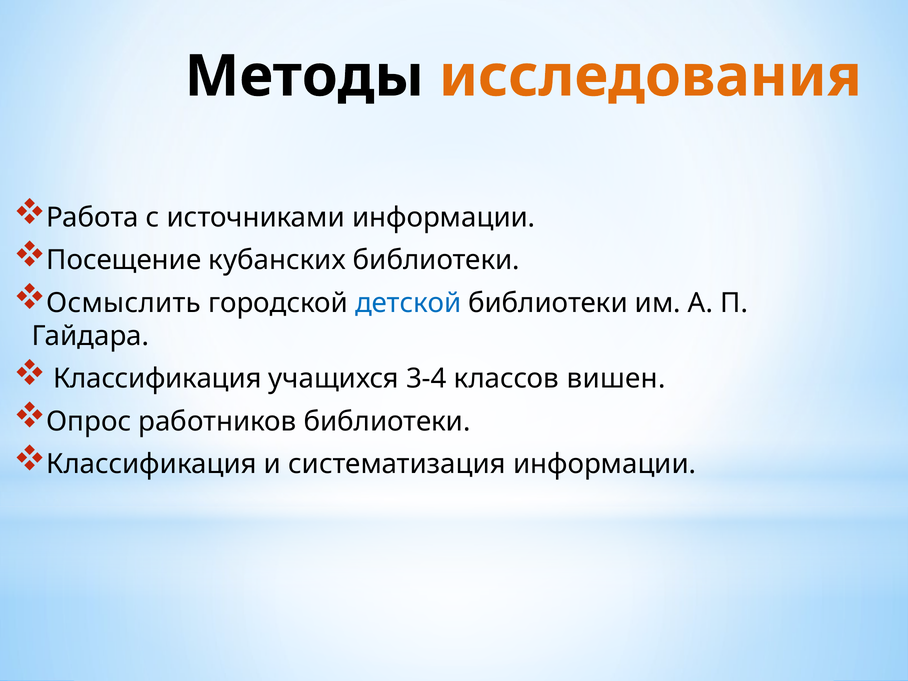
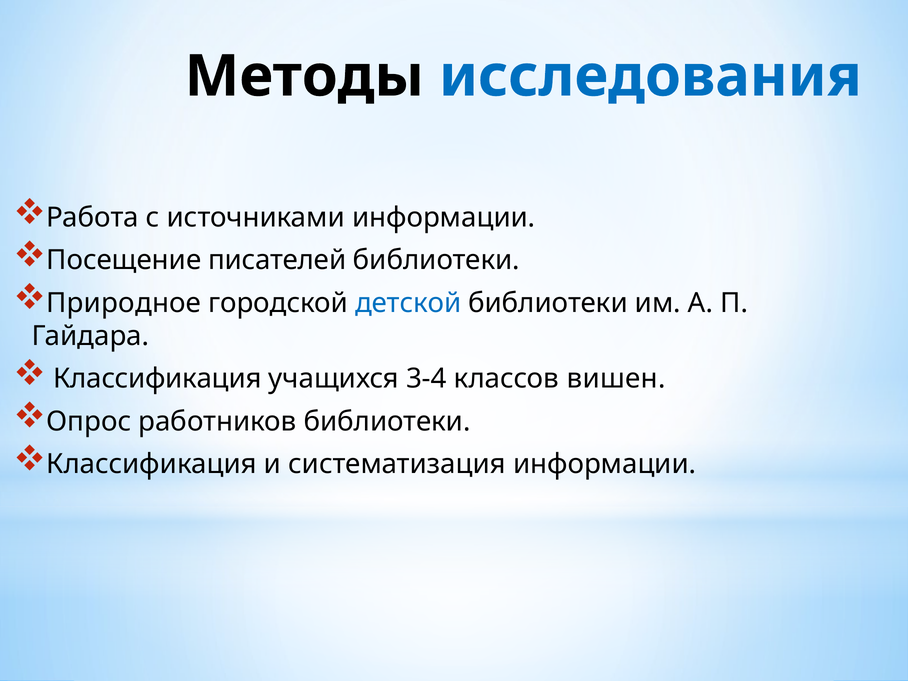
исследования colour: orange -> blue
кубанских: кубанских -> писателей
Осмыслить: Осмыслить -> Природное
